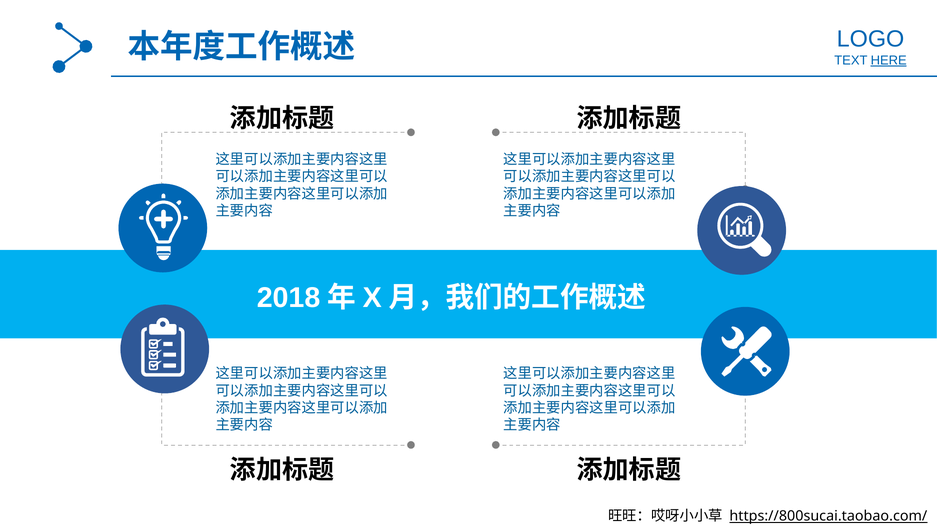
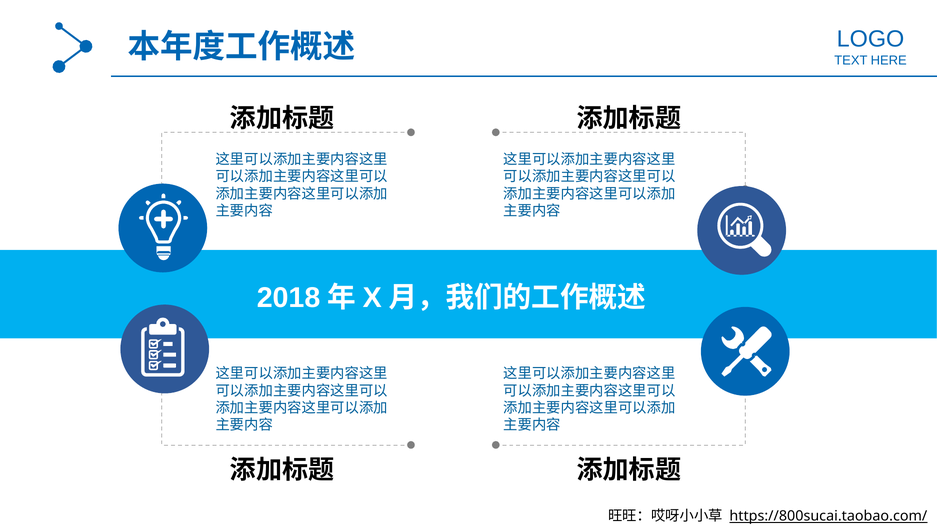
HERE underline: present -> none
